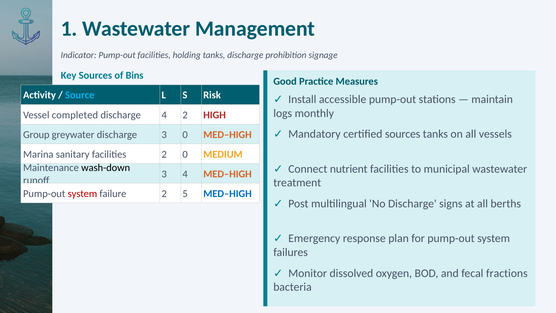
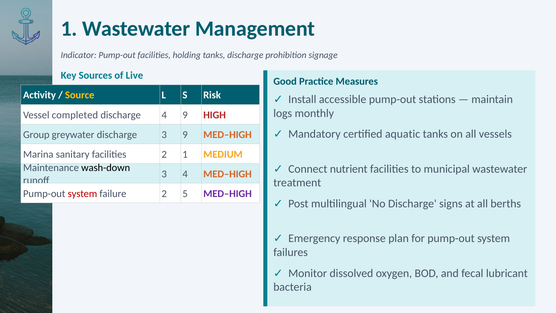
Bins: Bins -> Live
Source colour: light blue -> yellow
4 2: 2 -> 9
certified sources: sources -> aquatic
3 0: 0 -> 9
2 0: 0 -> 1
MED–HIGH at (228, 194) colour: blue -> purple
fractions: fractions -> lubricant
